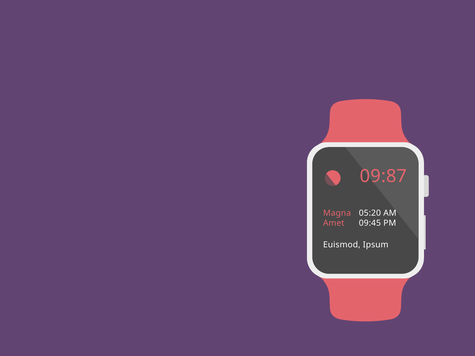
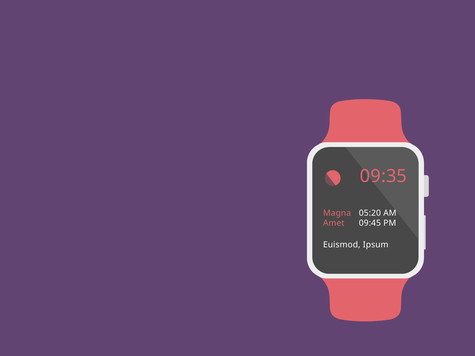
09:87: 09:87 -> 09:35
